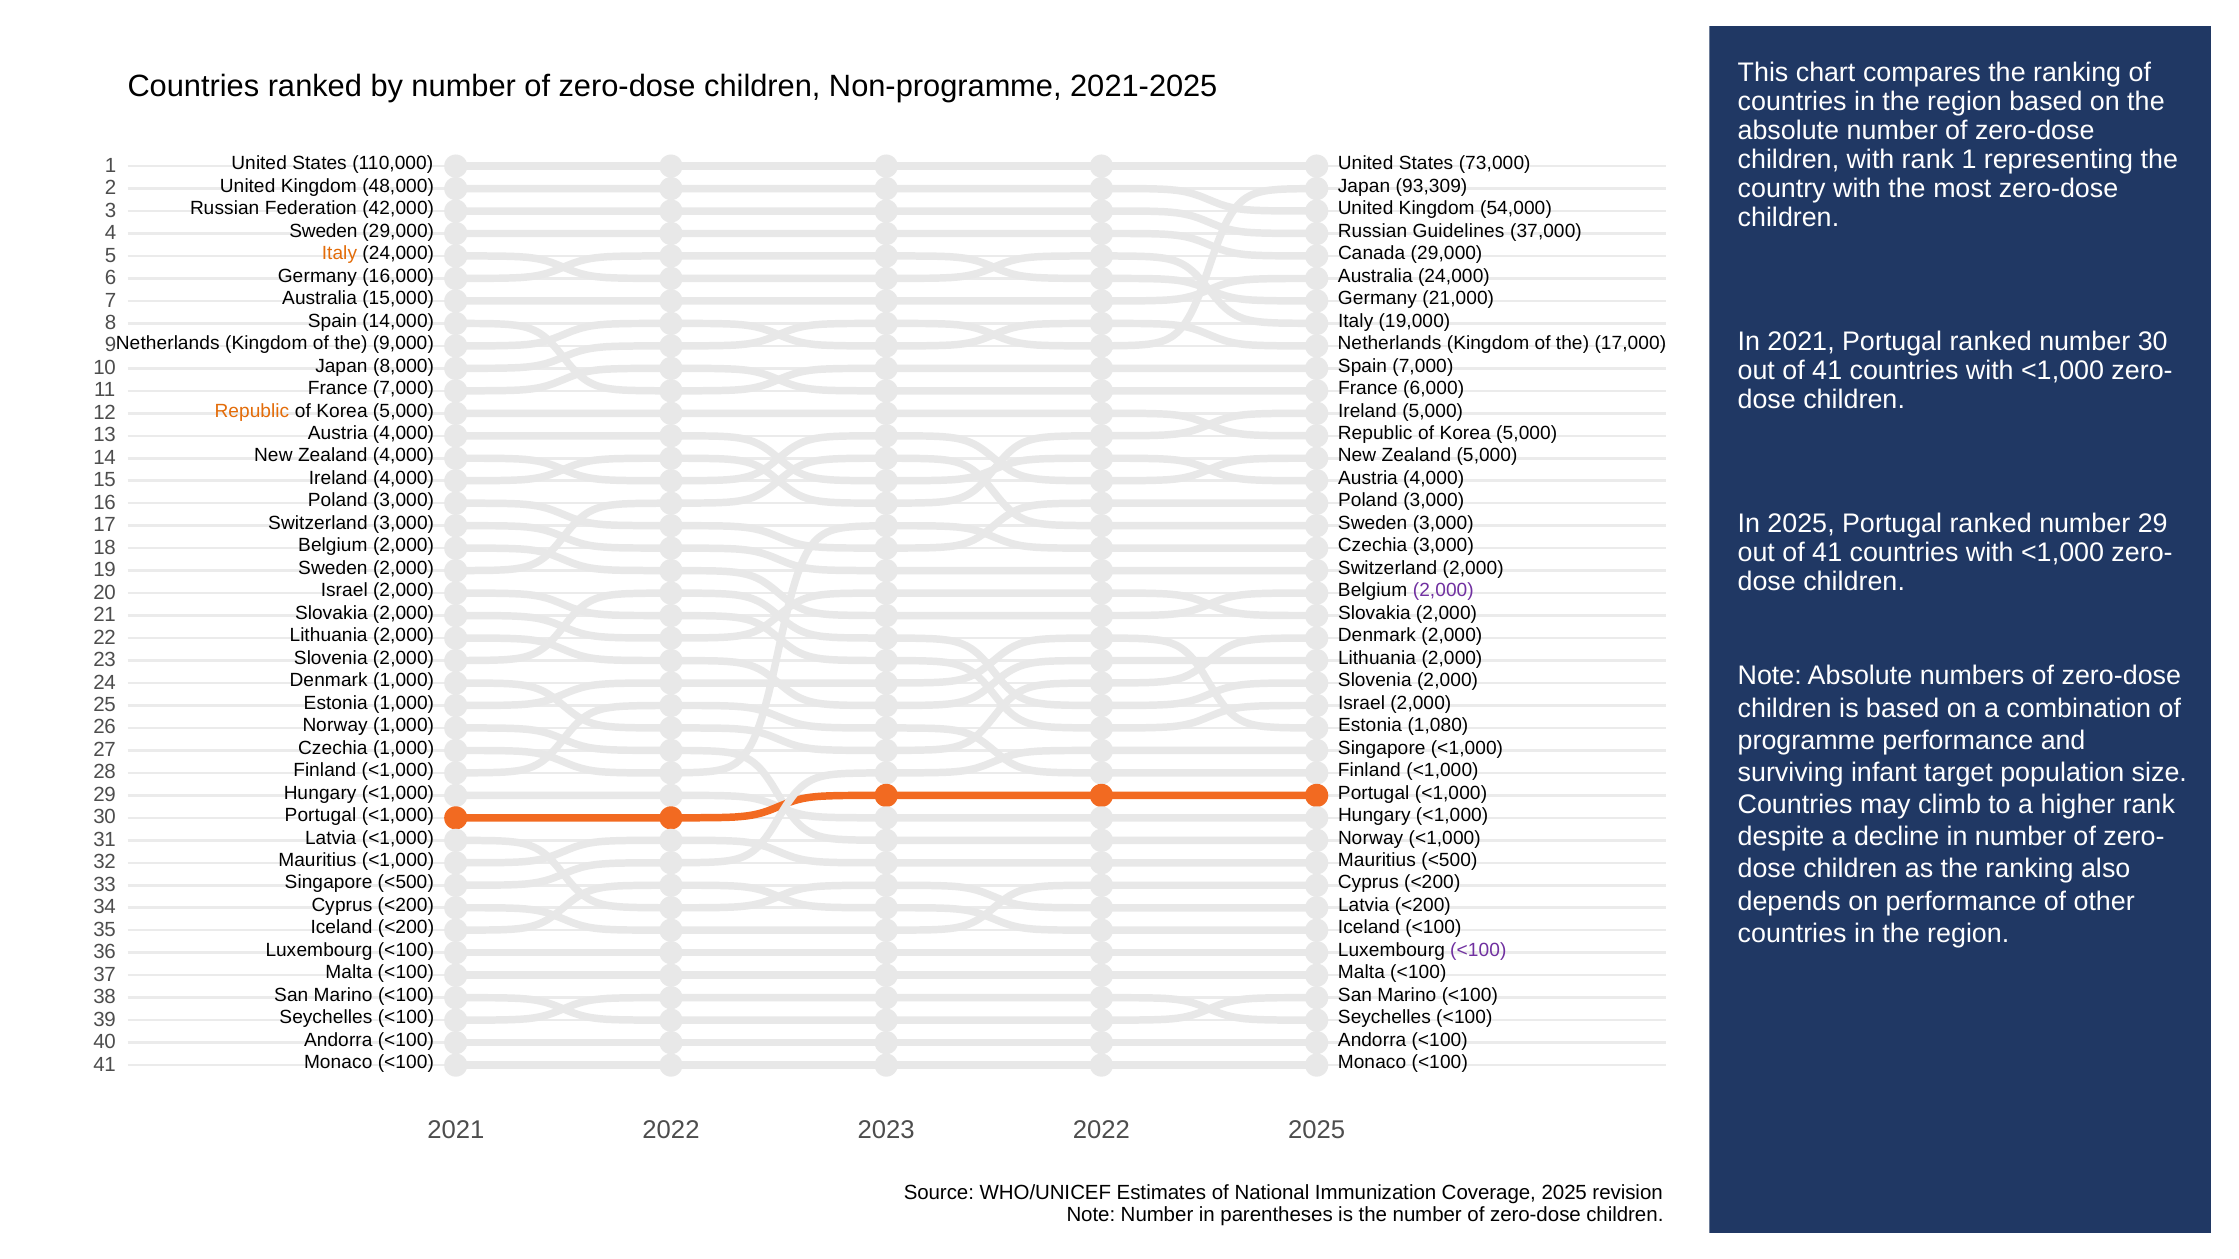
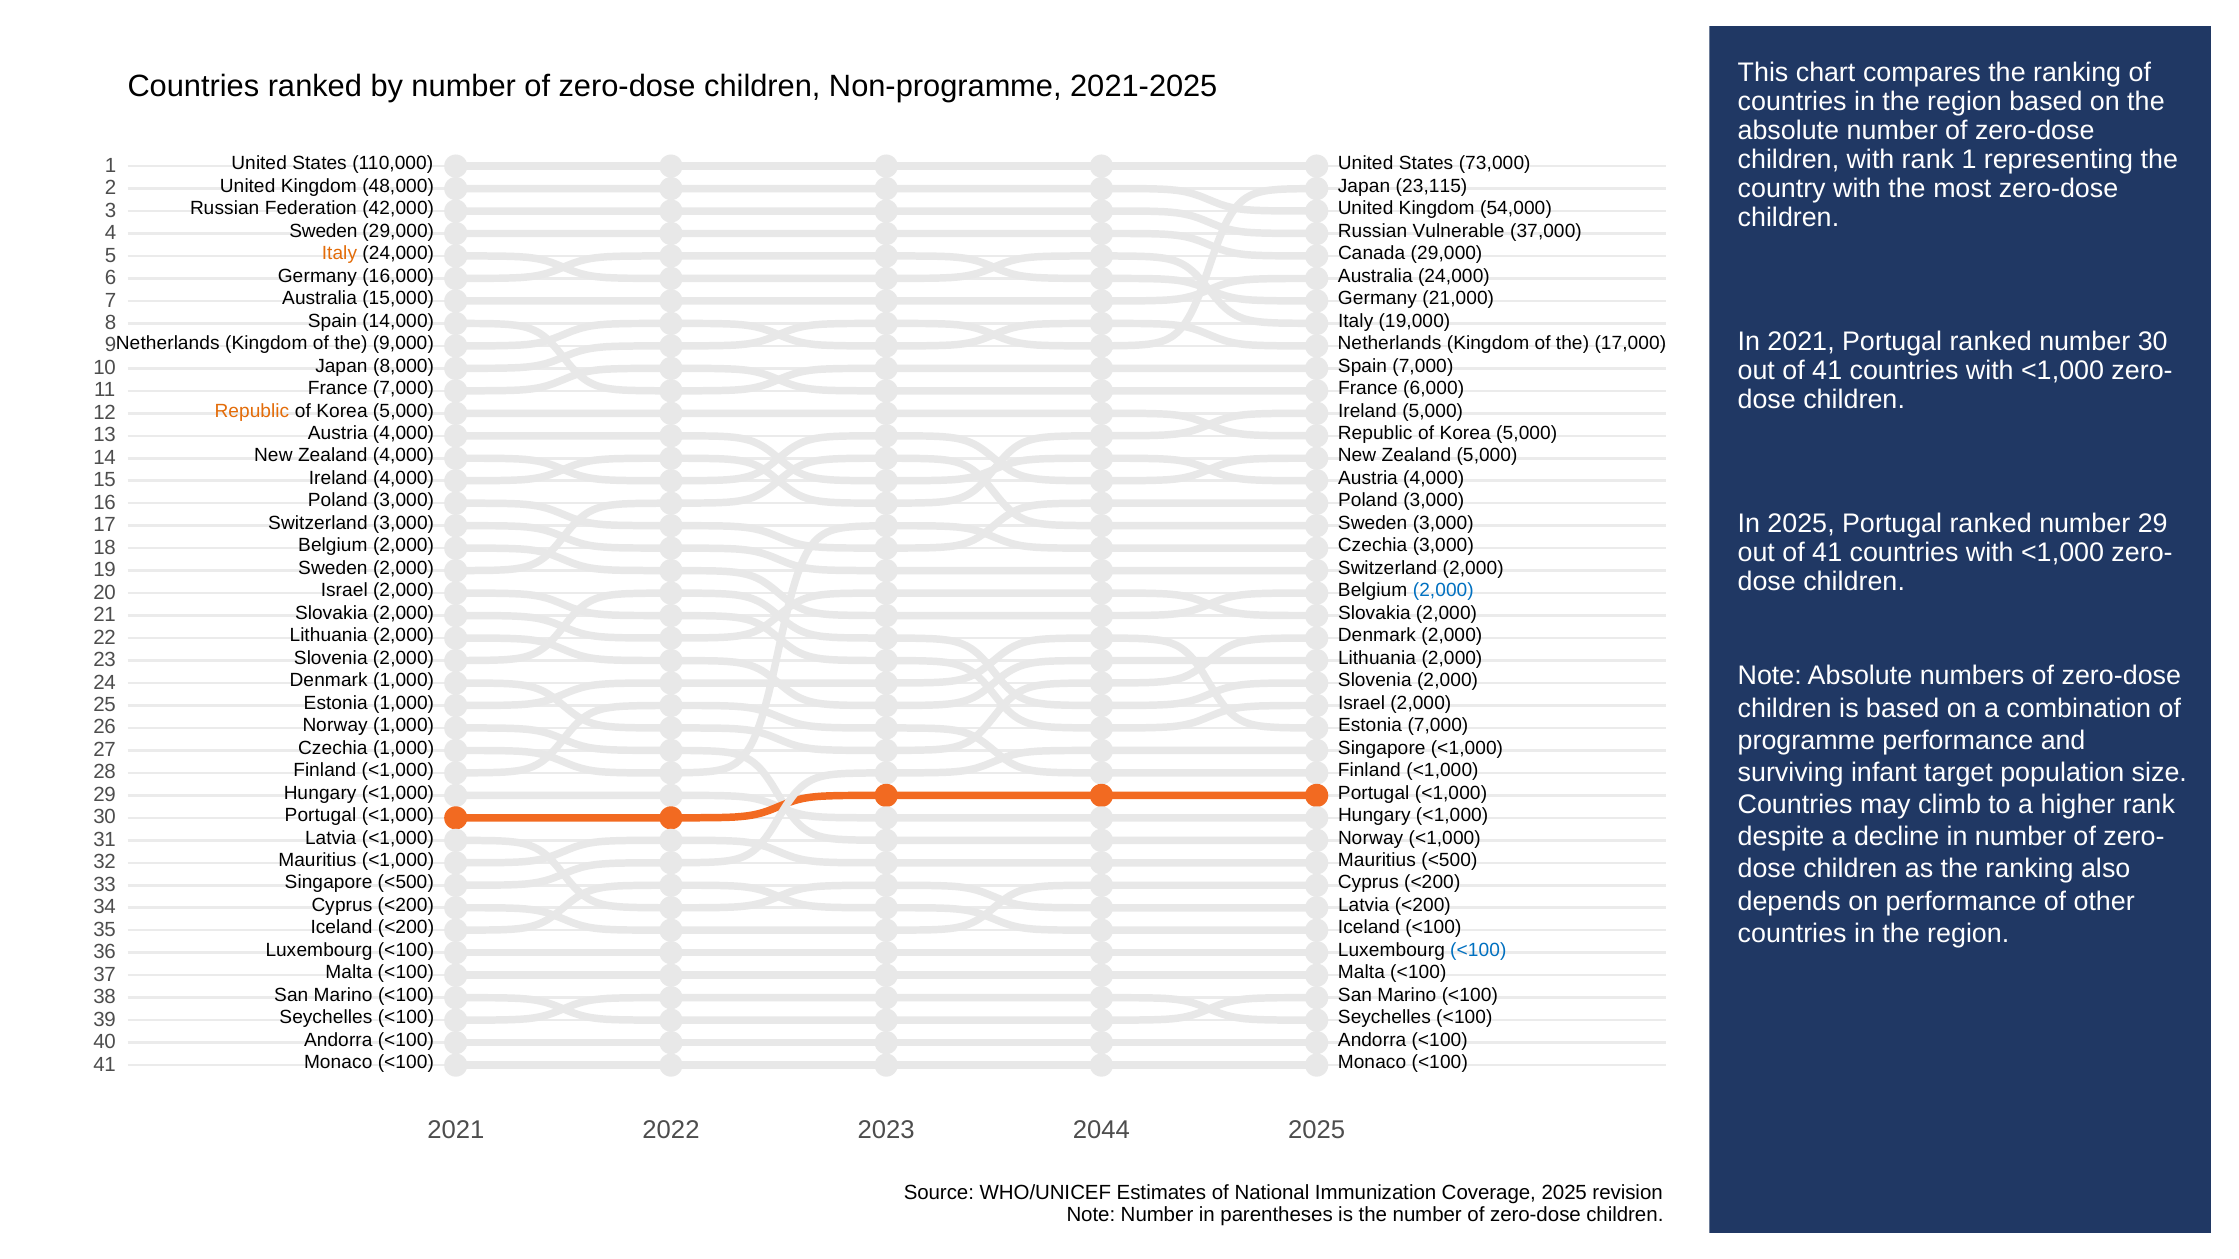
93,309: 93,309 -> 23,115
Guidelines: Guidelines -> Vulnerable
2,000 at (1443, 591) colour: purple -> blue
Estonia 1,080: 1,080 -> 7,000
<100 at (1478, 950) colour: purple -> blue
2023 2022: 2022 -> 2044
